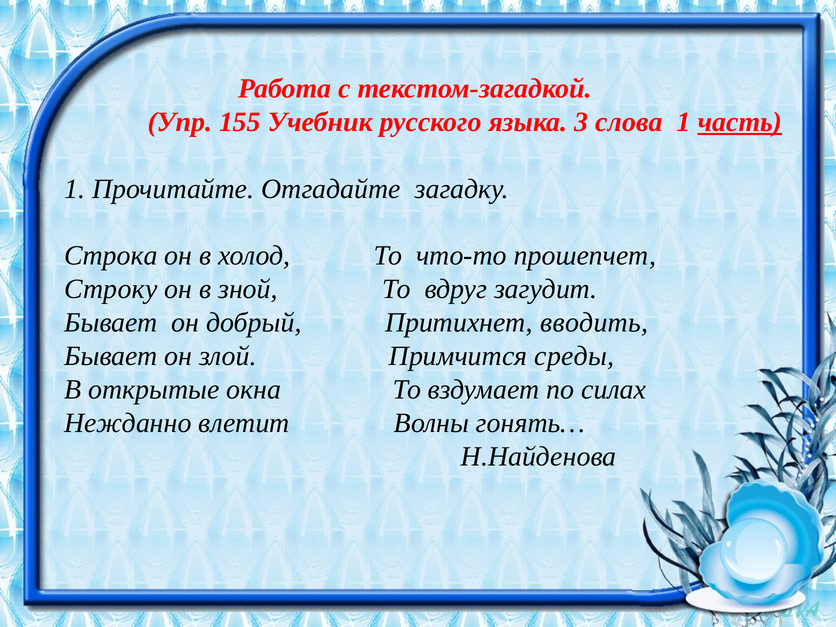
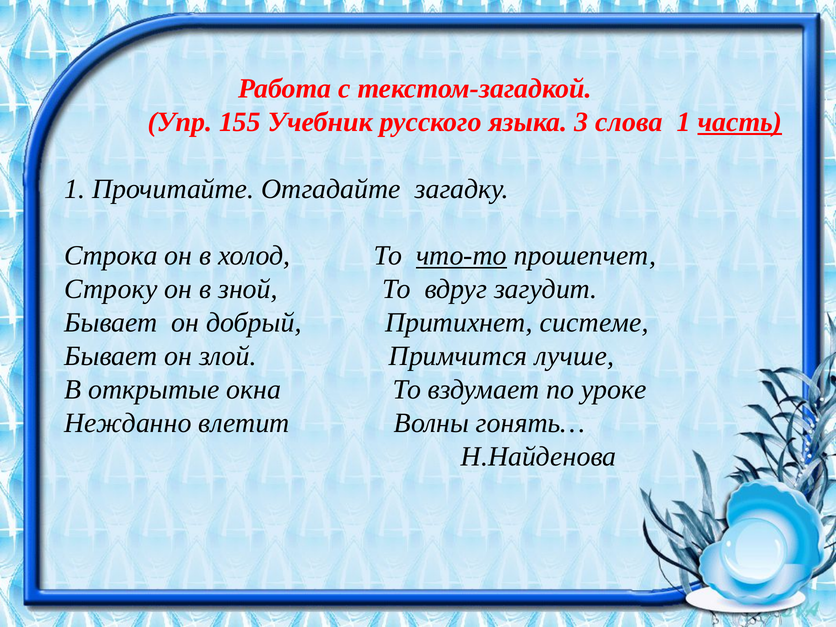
что-то underline: none -> present
вводить: вводить -> системе
среды: среды -> лучше
силах: силах -> уроке
